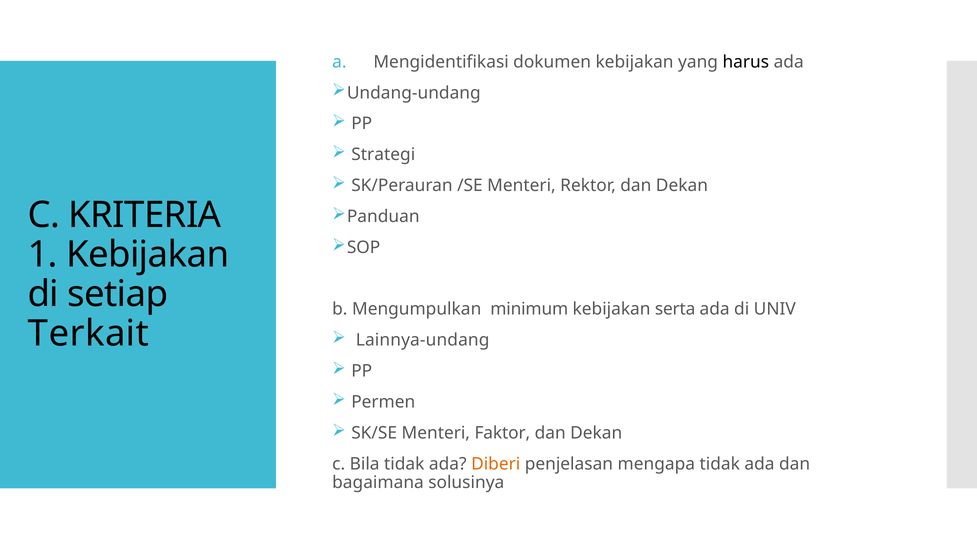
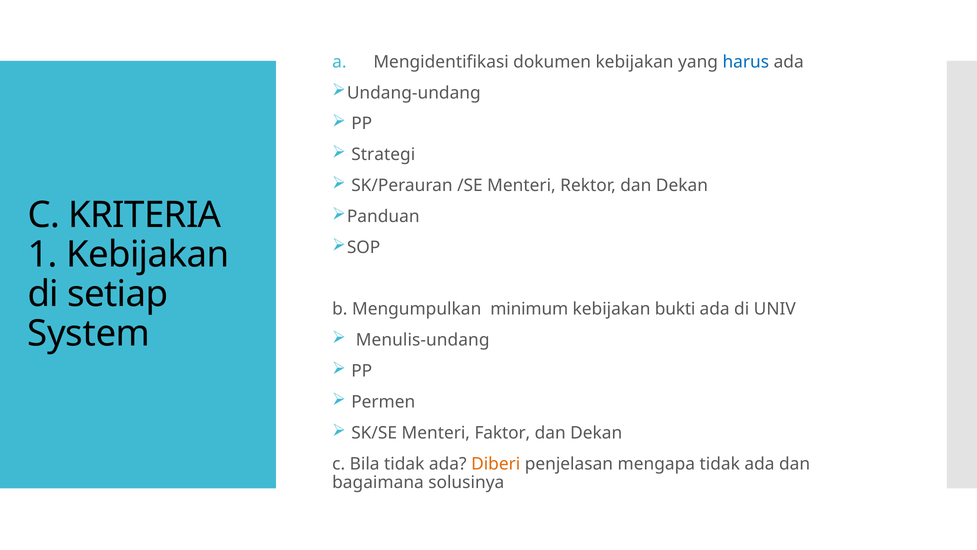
harus colour: black -> blue
serta: serta -> bukti
Terkait: Terkait -> System
Lainnya-undang: Lainnya-undang -> Menulis-undang
